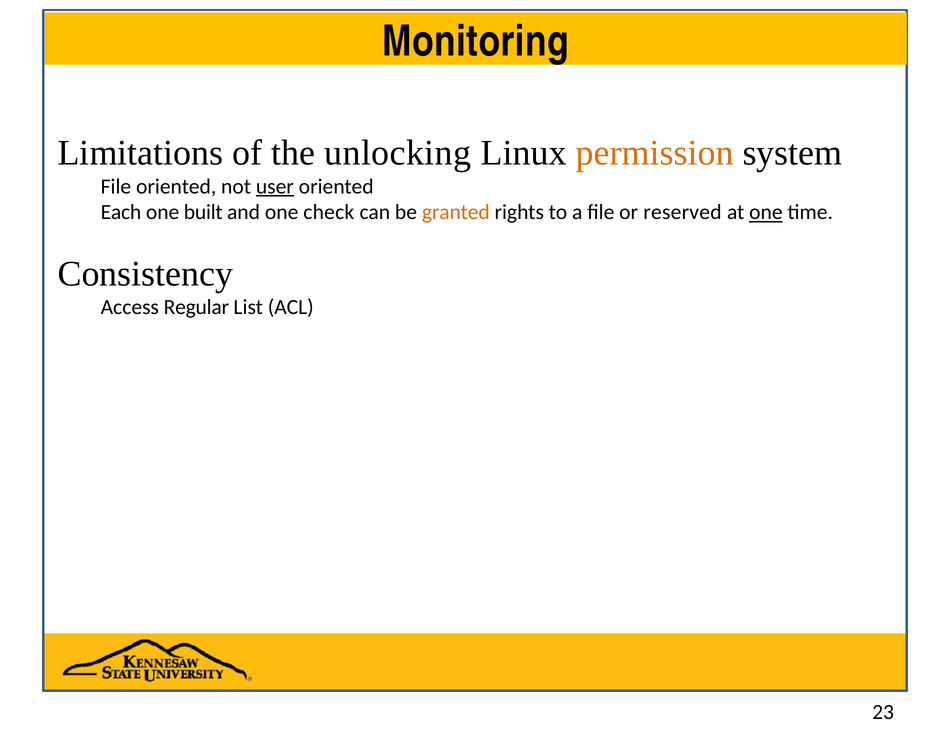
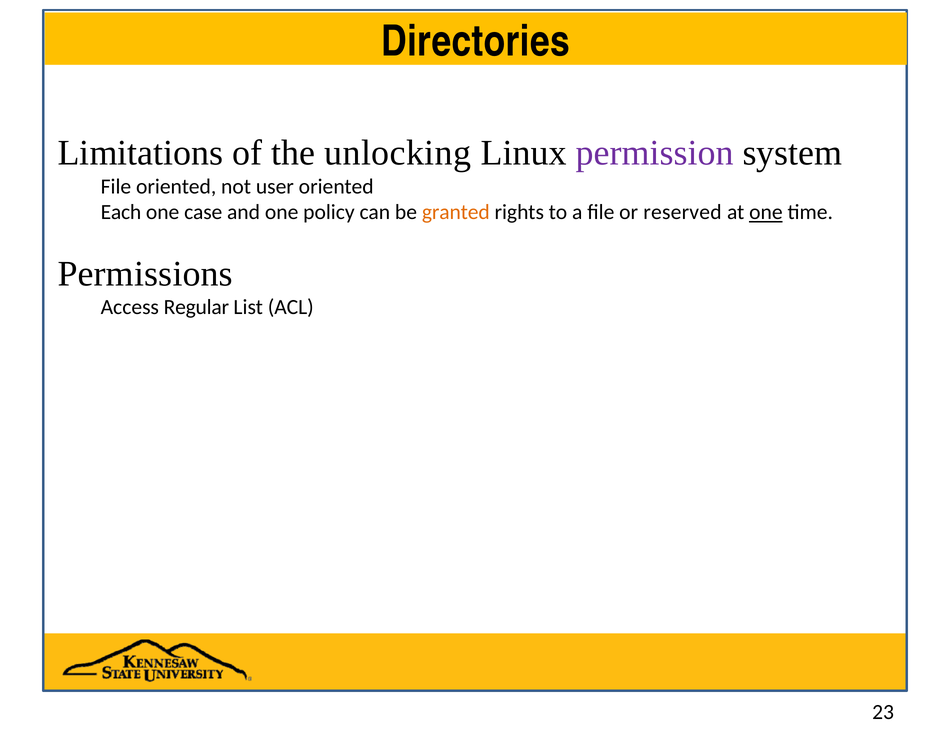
Monitoring: Monitoring -> Directories
permission colour: orange -> purple
user underline: present -> none
built: built -> case
check: check -> policy
Consistency: Consistency -> Permissions
